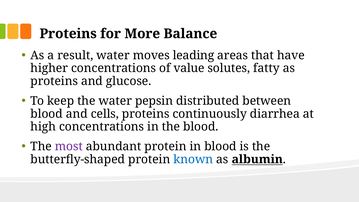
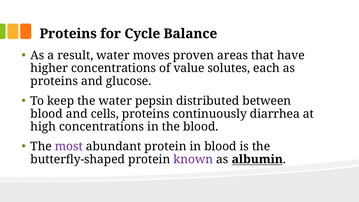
More: More -> Cycle
leading: leading -> proven
fatty: fatty -> each
known colour: blue -> purple
